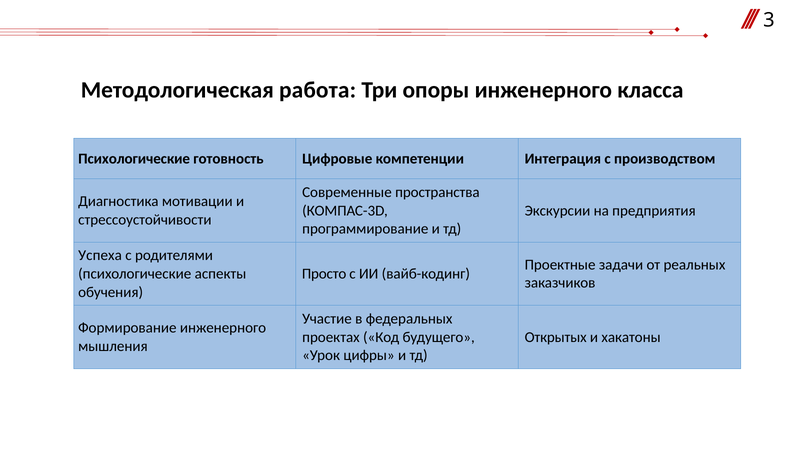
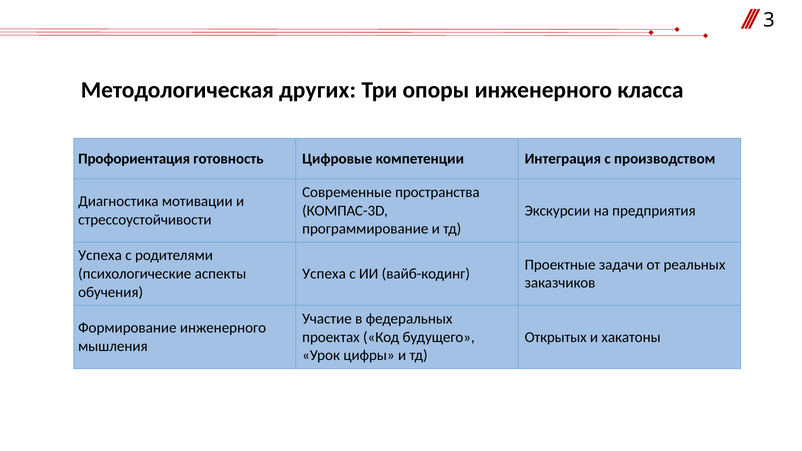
работа: работа -> других
Психологические at (134, 159): Психологические -> Профориентация
Просто at (324, 274): Просто -> Успеха
